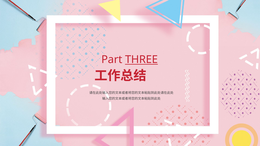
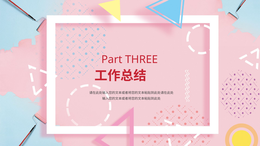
THREE underline: present -> none
